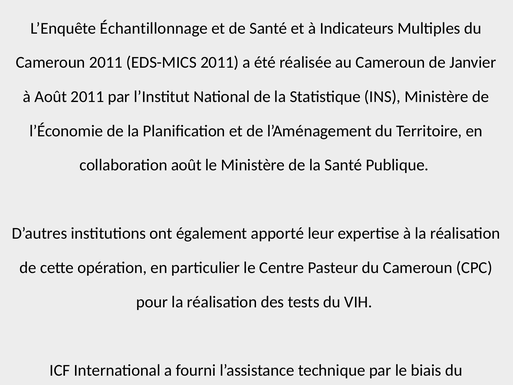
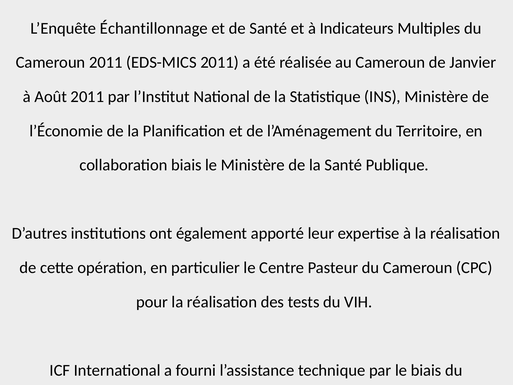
collaboration août: août -> biais
